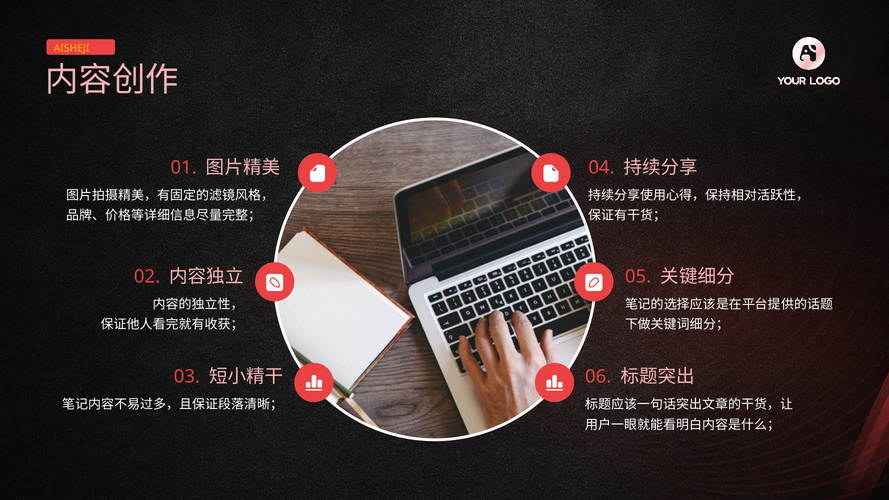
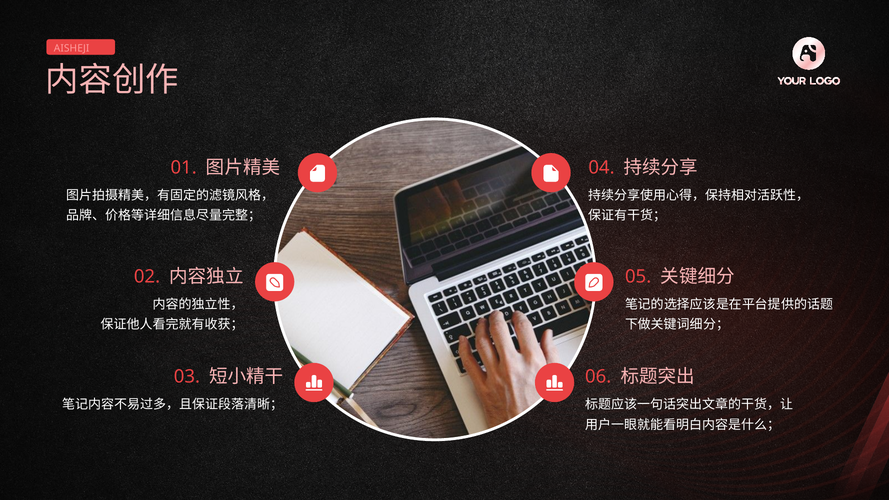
AISHEJI colour: yellow -> pink
